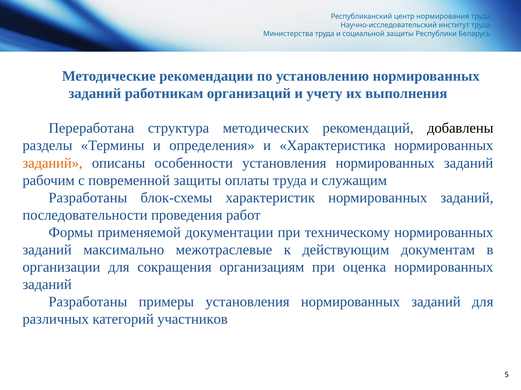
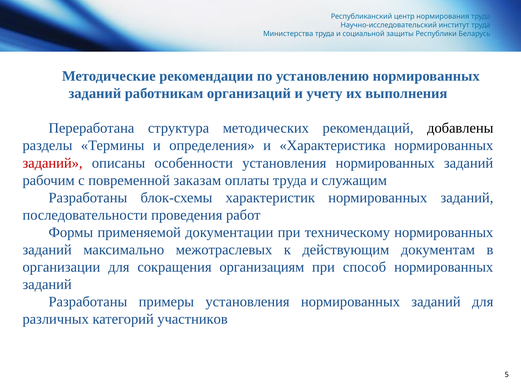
заданий at (53, 163) colour: orange -> red
повременной защиты: защиты -> заказам
межотраслевые: межотраслевые -> межотраслевых
оценка: оценка -> способ
